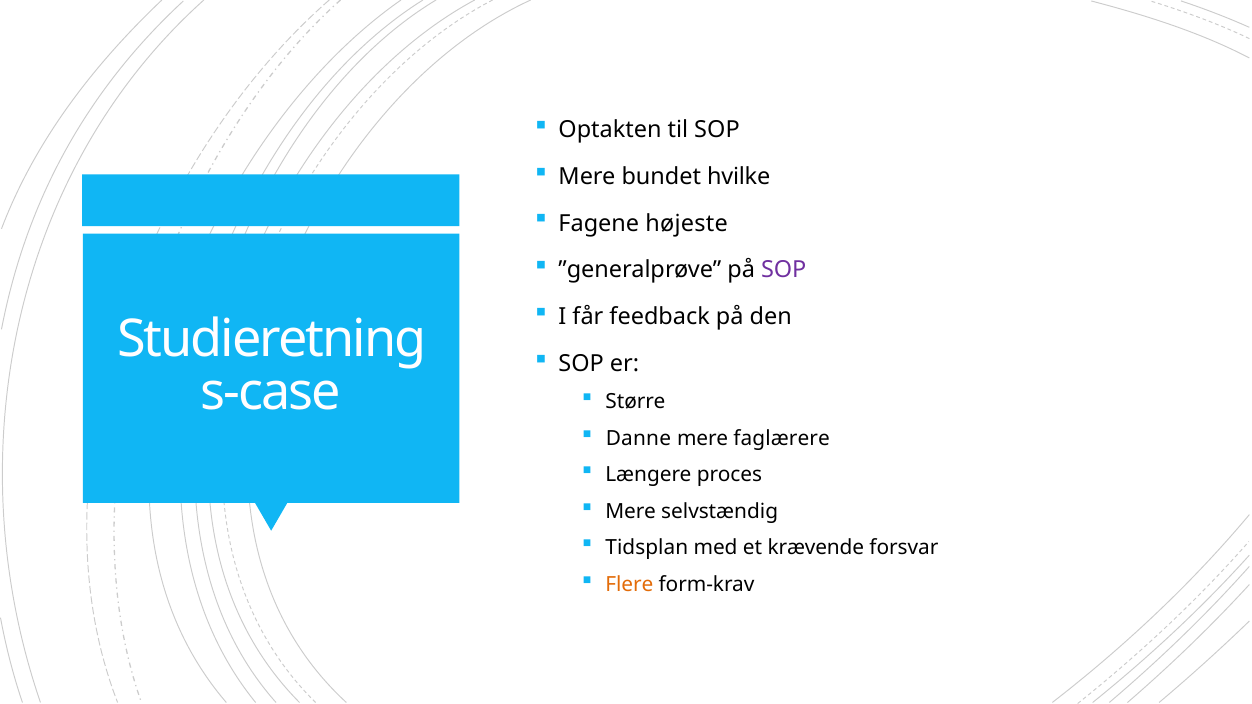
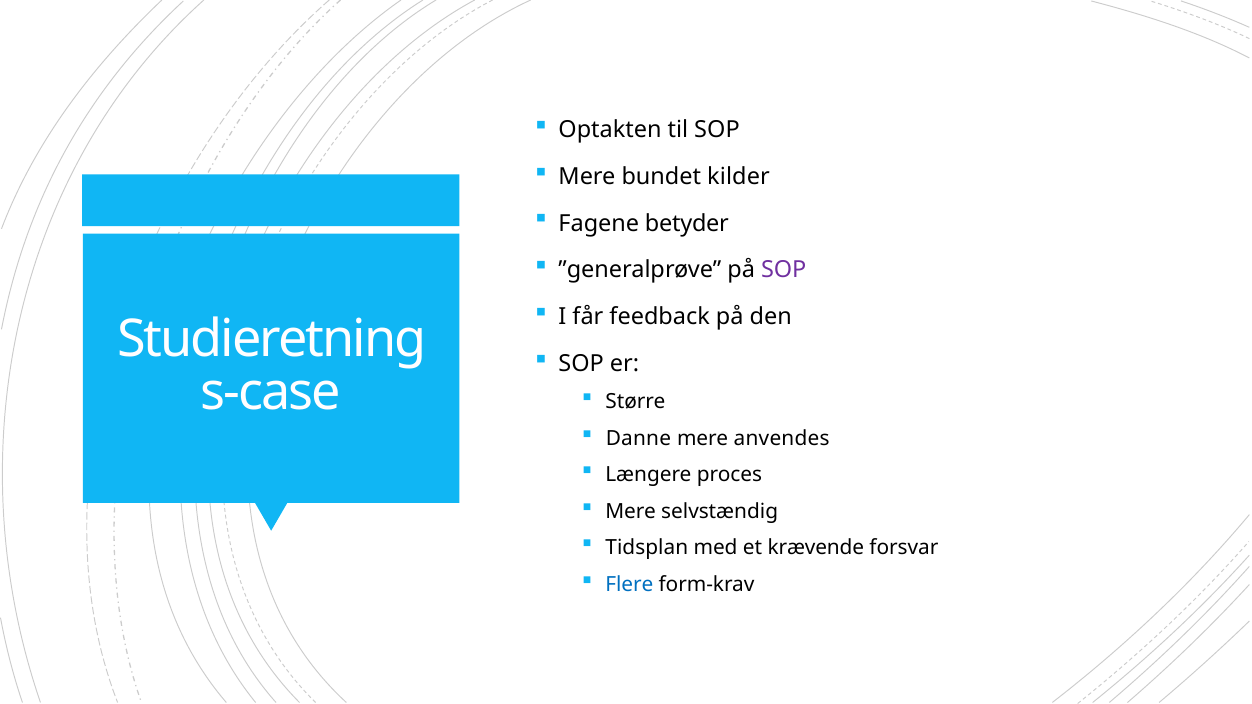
hvilke: hvilke -> kilder
højeste: højeste -> betyder
faglærere: faglærere -> anvendes
Flere colour: orange -> blue
